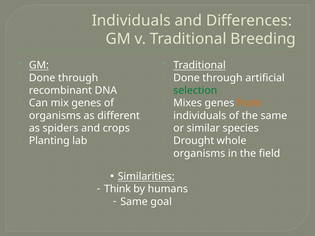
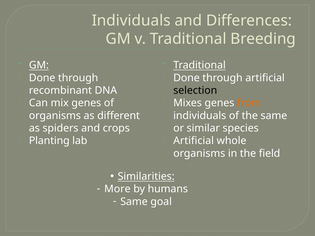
selection colour: green -> black
Drought at (194, 141): Drought -> Artificial
Think: Think -> More
